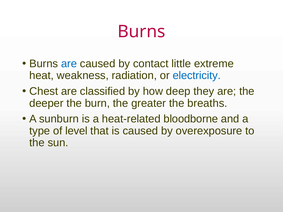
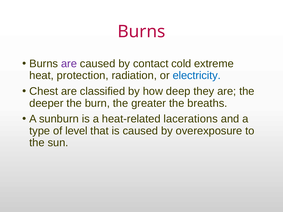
are at (69, 64) colour: blue -> purple
little: little -> cold
weakness: weakness -> protection
bloodborne: bloodborne -> lacerations
